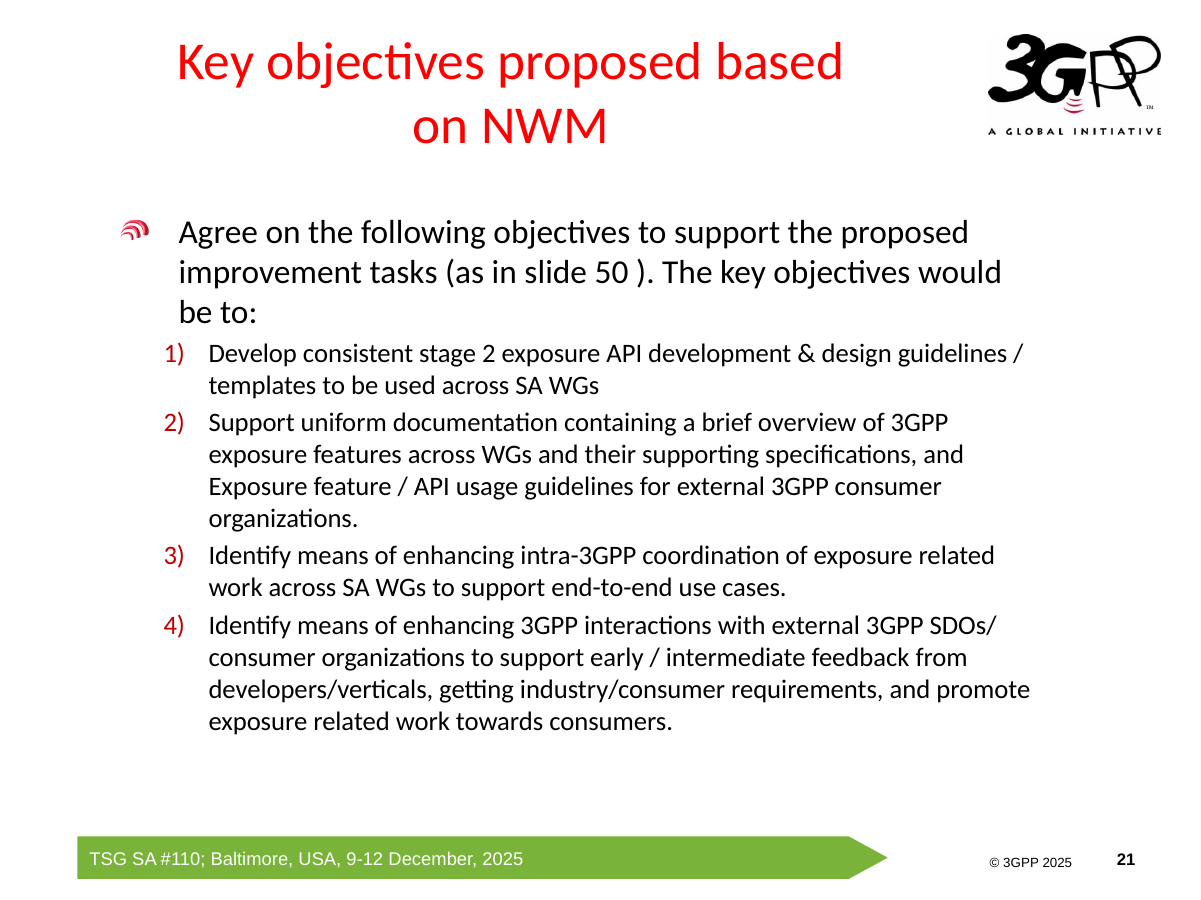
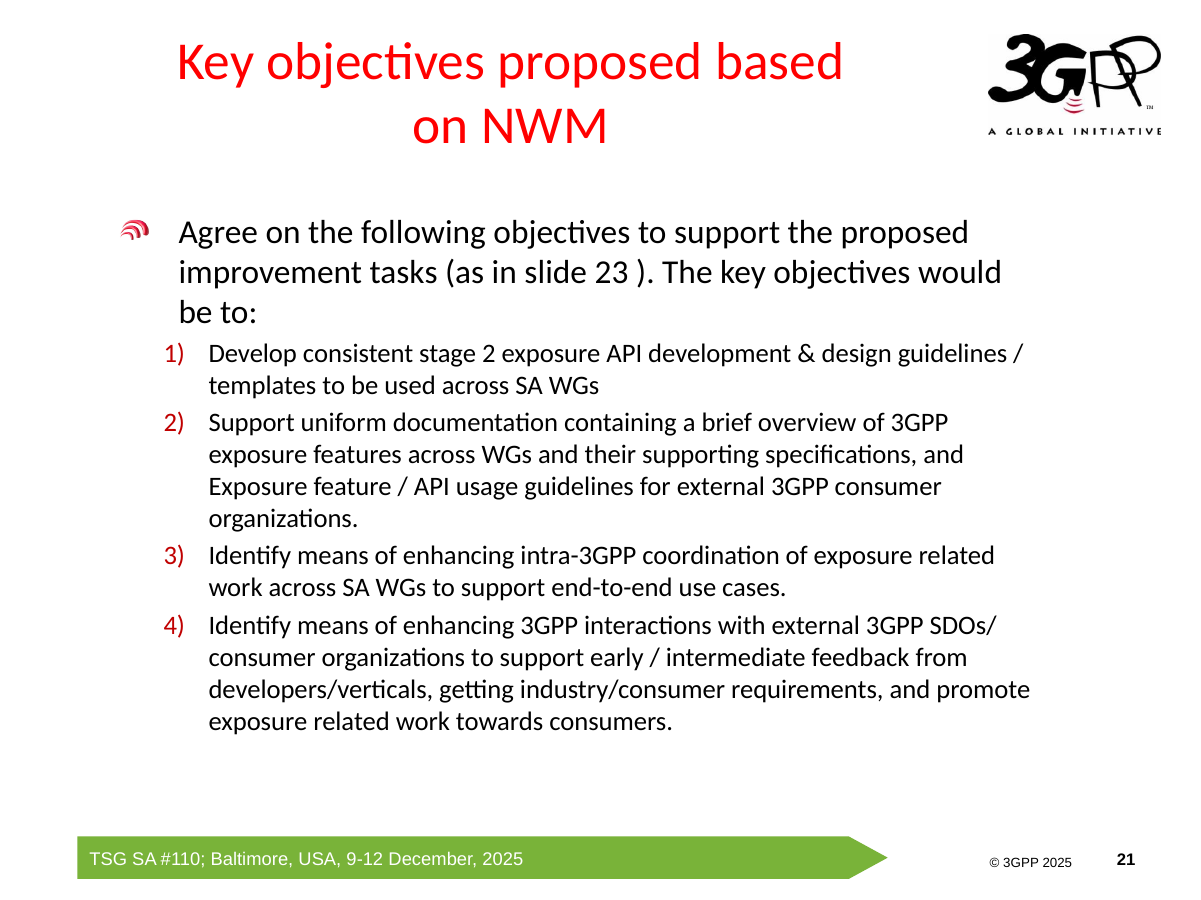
50: 50 -> 23
